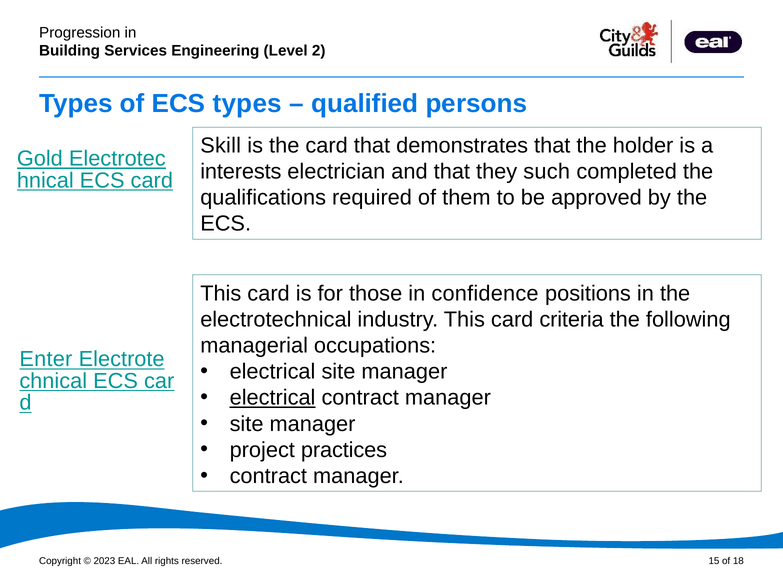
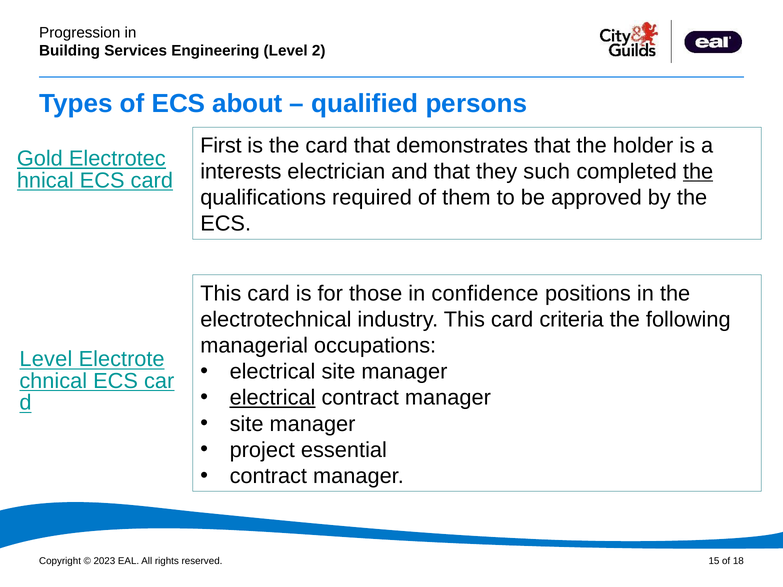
ECS types: types -> about
Skill: Skill -> First
the at (698, 172) underline: none -> present
Enter at (46, 359): Enter -> Level
practices: practices -> essential
